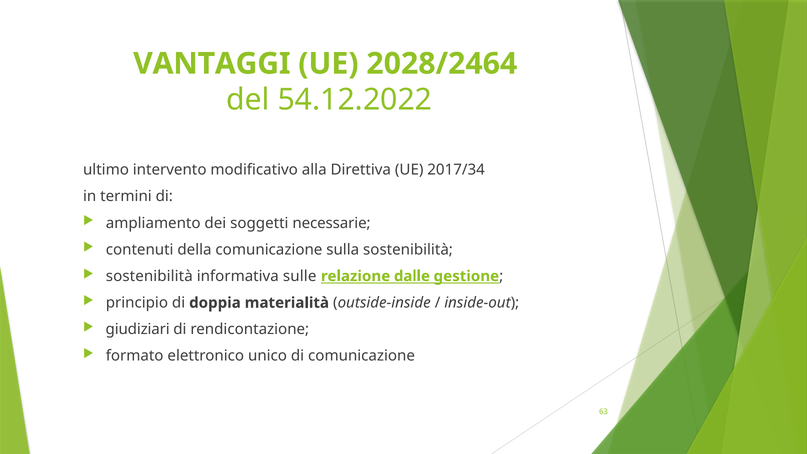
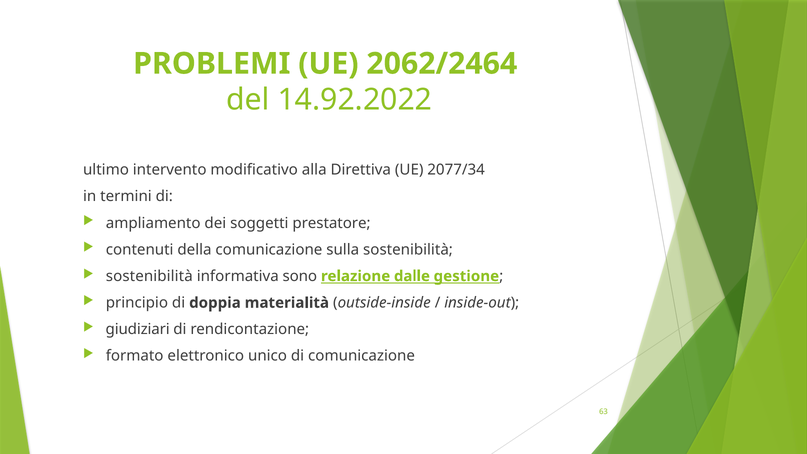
VANTAGGI: VANTAGGI -> PROBLEMI
2028/2464: 2028/2464 -> 2062/2464
54.12.2022: 54.12.2022 -> 14.92.2022
2017/34: 2017/34 -> 2077/34
necessarie: necessarie -> prestatore
sulle: sulle -> sono
